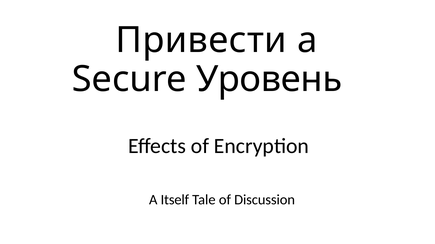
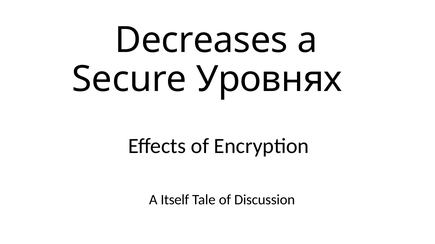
Привести: Привести -> Decreases
Уровень: Уровень -> Уровнях
